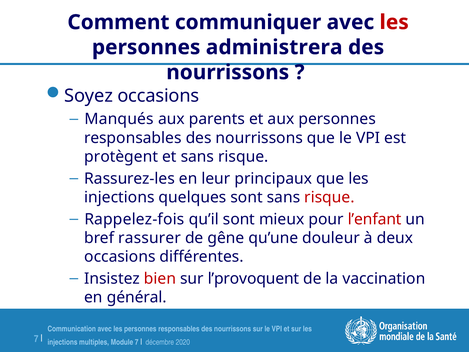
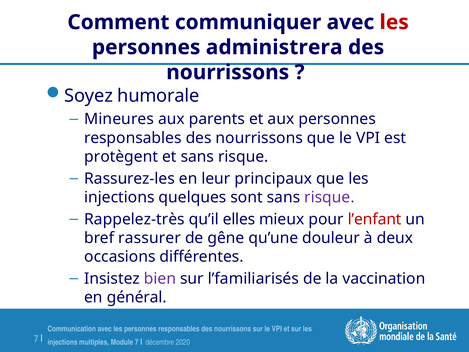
Soyez occasions: occasions -> humorale
Manqués: Manqués -> Mineures
risque at (329, 197) colour: red -> purple
Rappelez-fois: Rappelez-fois -> Rappelez-très
qu’il sont: sont -> elles
bien colour: red -> purple
l’provoquent: l’provoquent -> l’familiarisés
